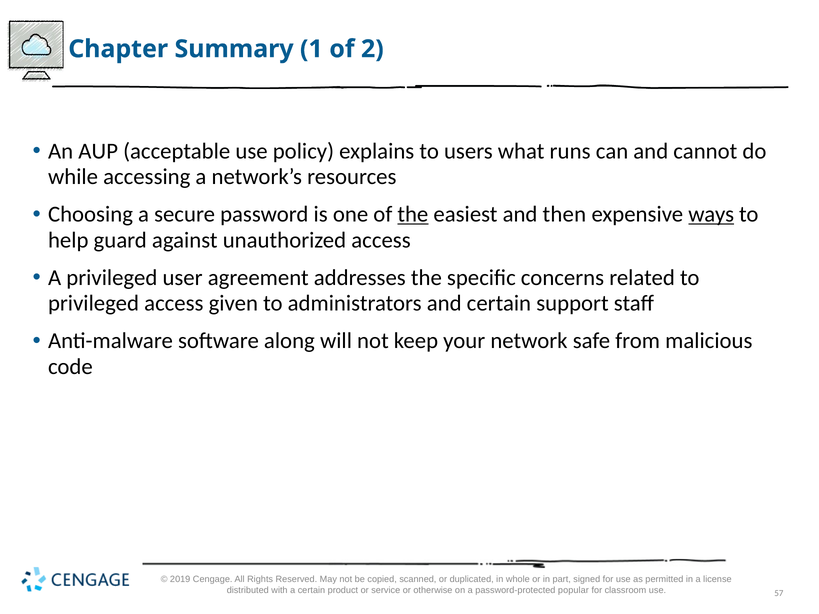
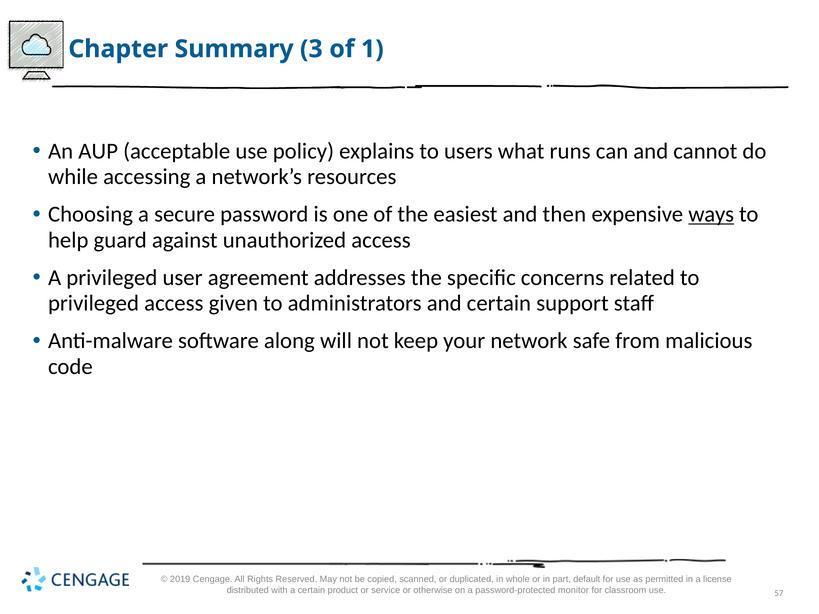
1: 1 -> 3
2: 2 -> 1
the at (413, 214) underline: present -> none
signed: signed -> default
popular: popular -> monitor
